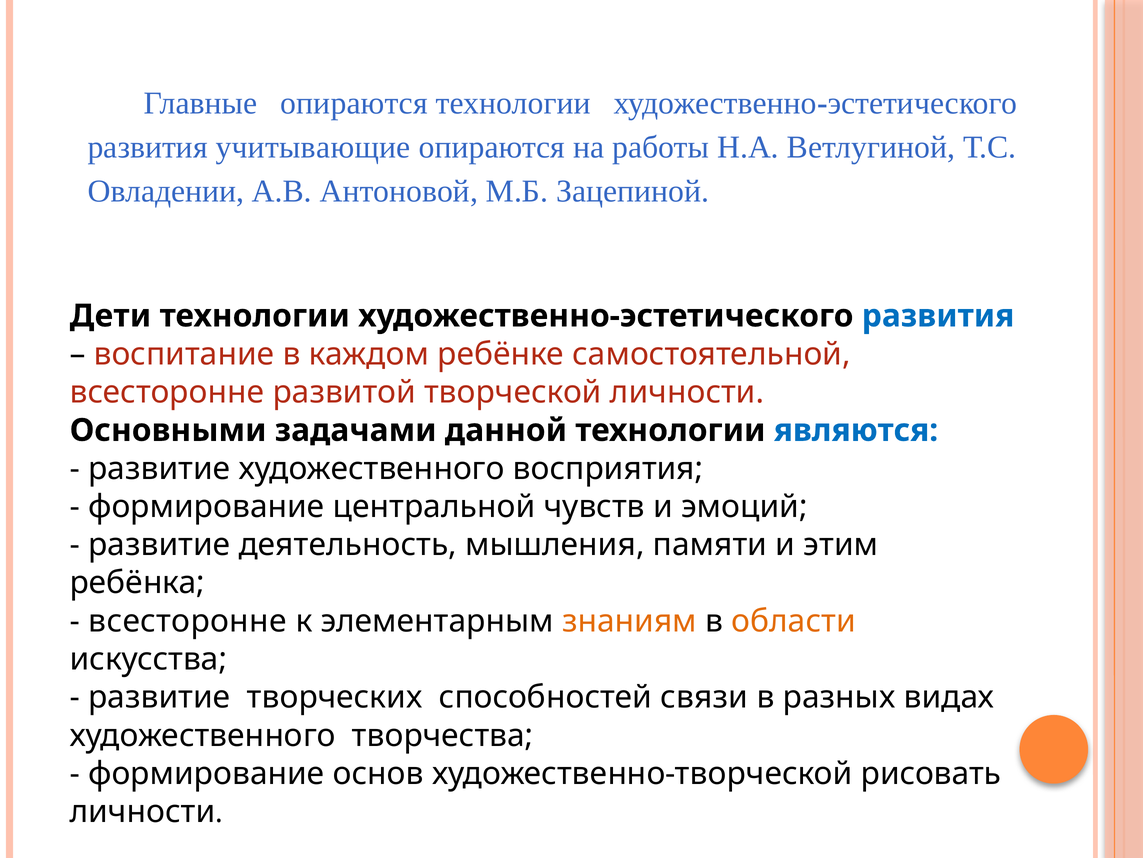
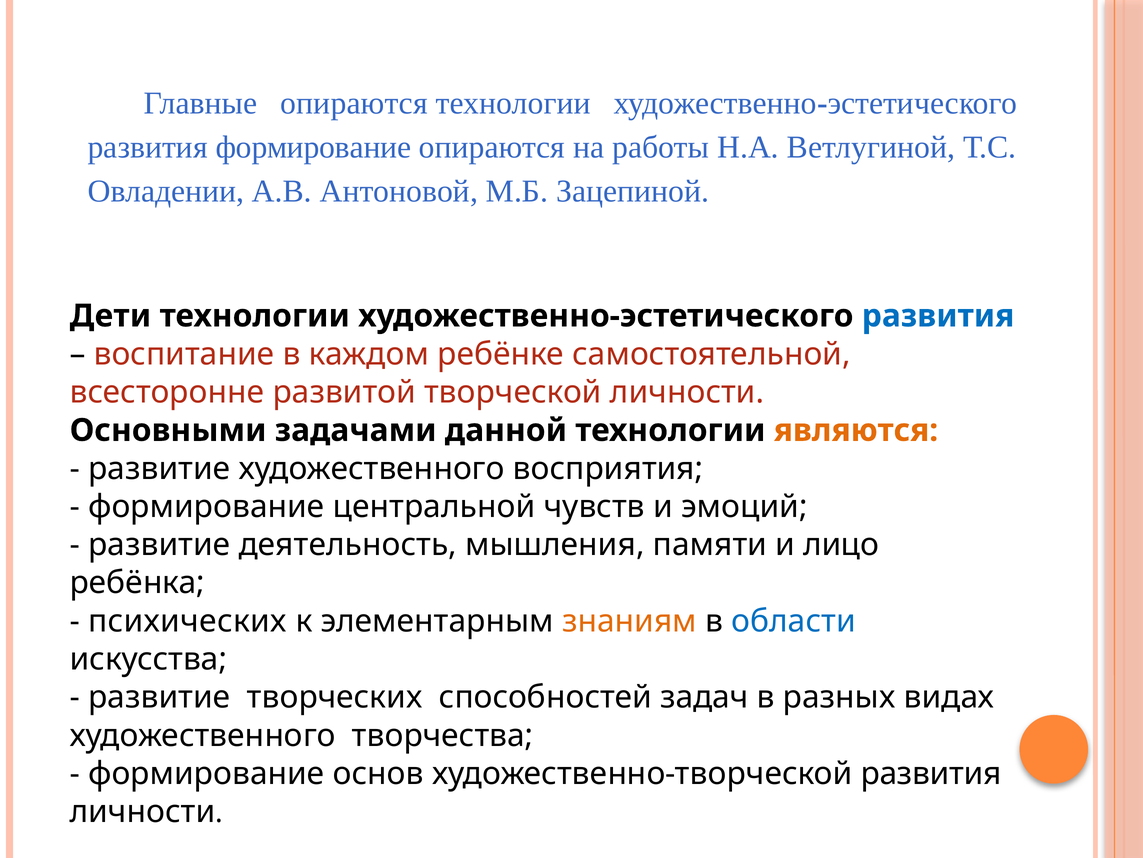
развития учитывающие: учитывающие -> формирование
являются colour: blue -> orange
этим: этим -> лицо
всесторонне at (187, 621): всесторонне -> психических
области colour: orange -> blue
связи: связи -> задач
художественно-творческой рисовать: рисовать -> развития
